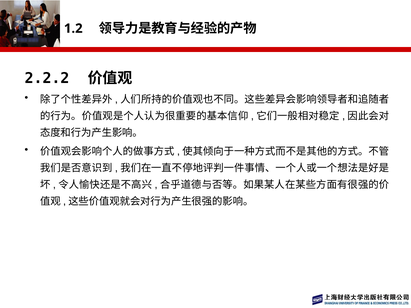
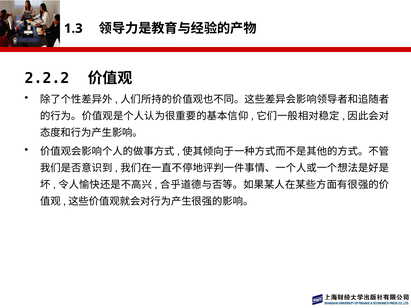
1.2: 1.2 -> 1.3
